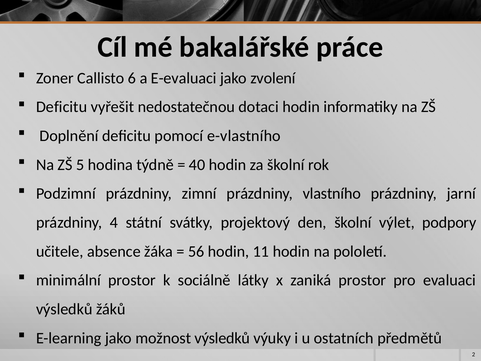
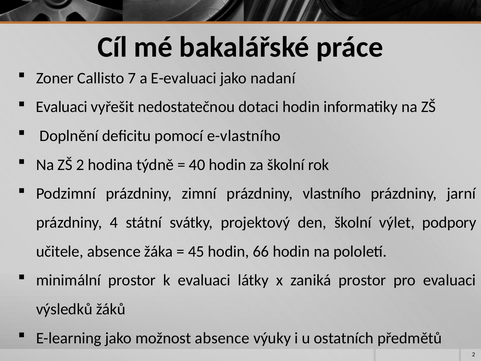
6: 6 -> 7
zvolení: zvolení -> nadaní
Deficitu at (62, 107): Deficitu -> Evaluaci
ZŠ 5: 5 -> 2
56: 56 -> 45
11: 11 -> 66
k sociálně: sociálně -> evaluaci
možnost výsledků: výsledků -> absence
